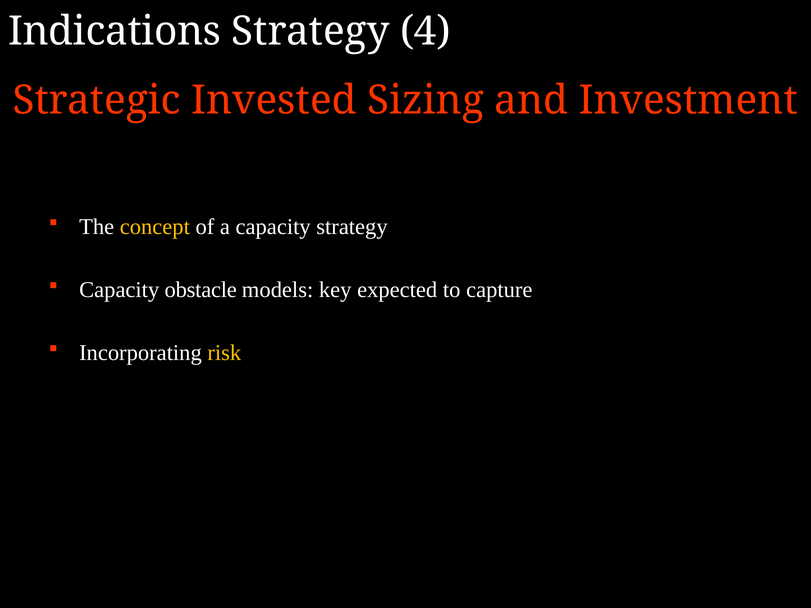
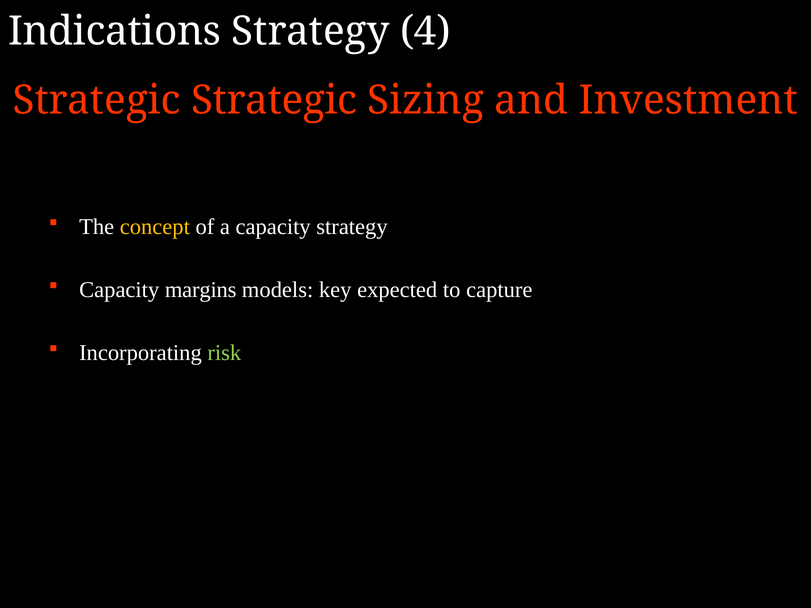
Strategic Invested: Invested -> Strategic
obstacle: obstacle -> margins
risk colour: yellow -> light green
